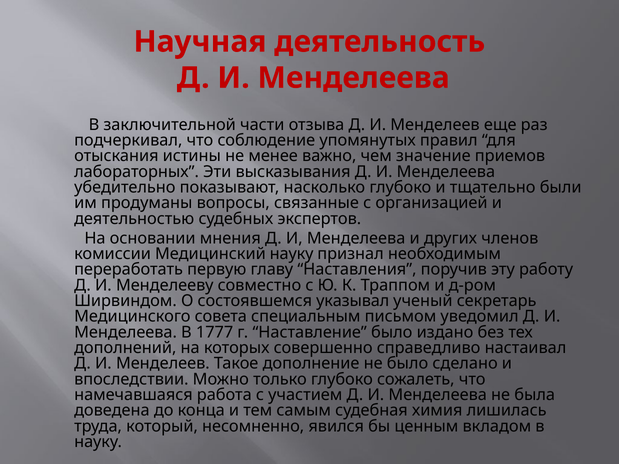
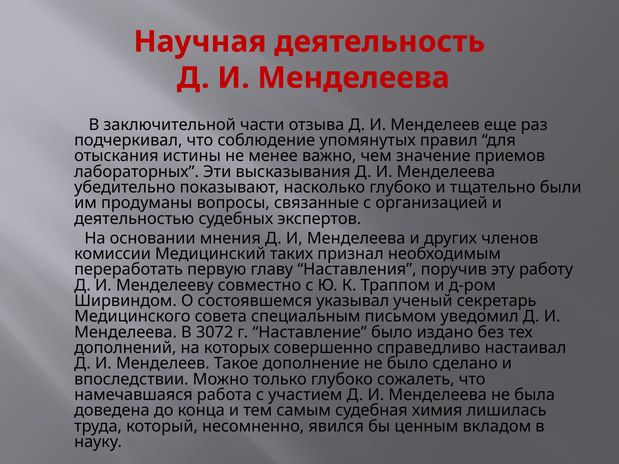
Медицинский науку: науку -> таких
1777: 1777 -> 3072
